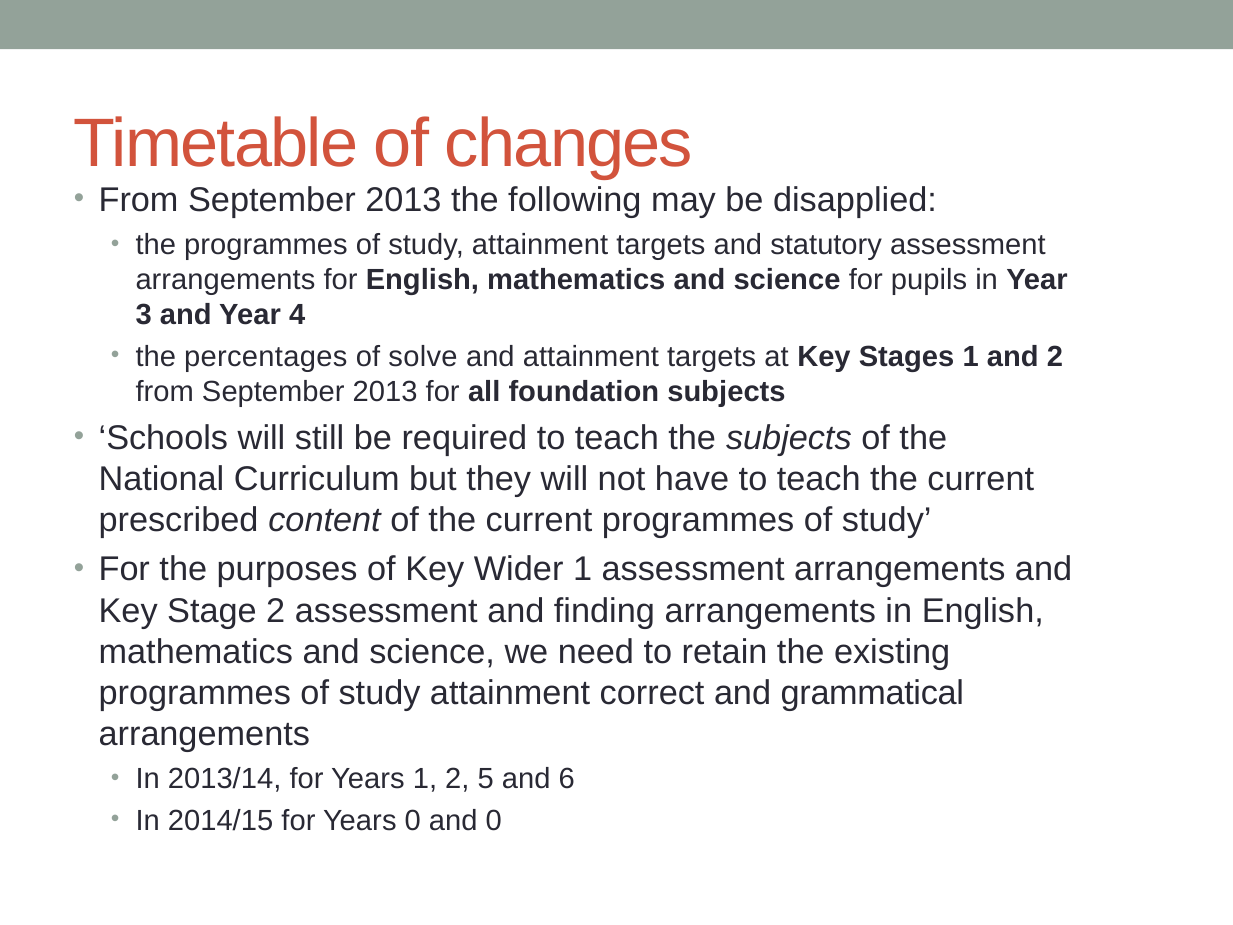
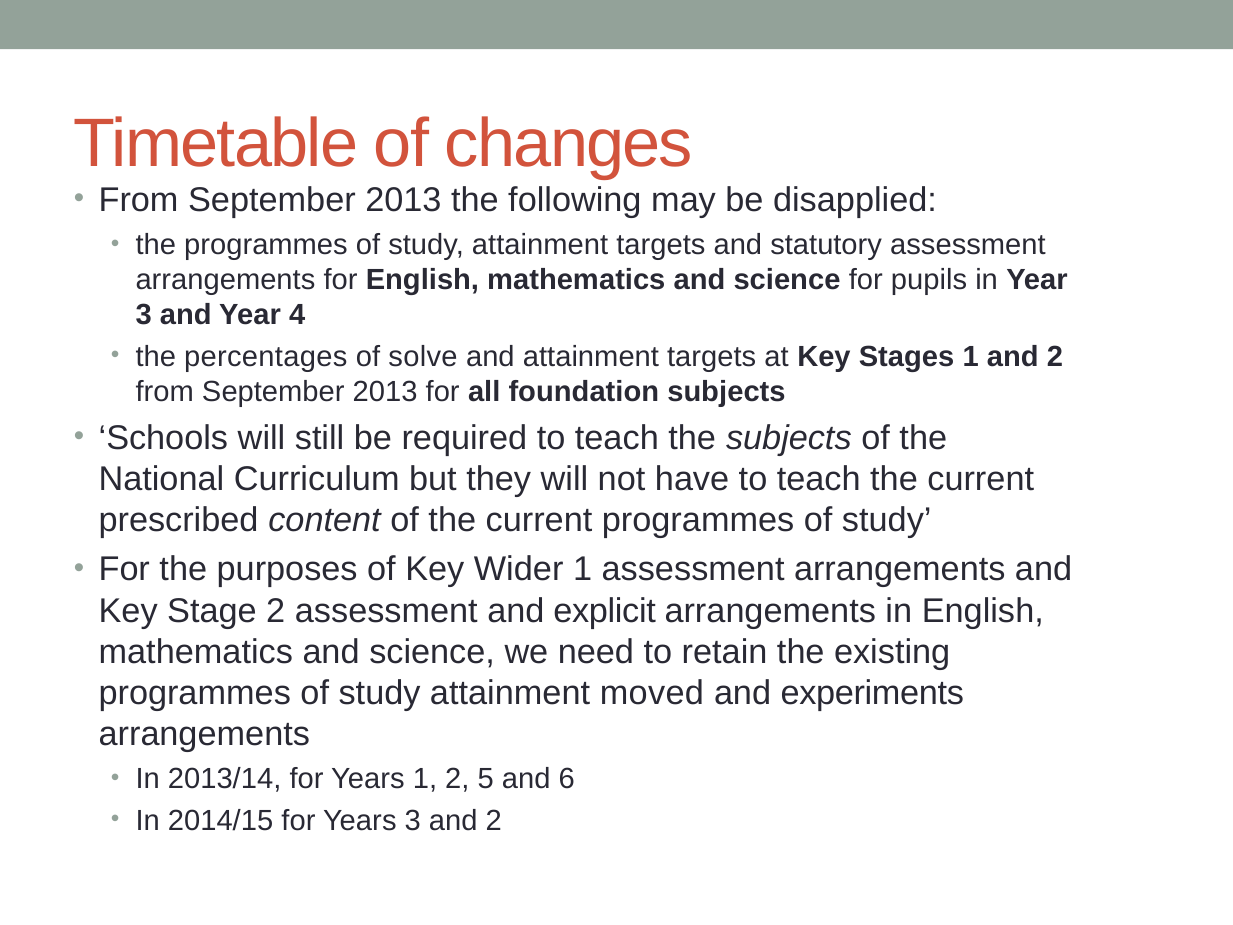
finding: finding -> explicit
correct: correct -> moved
grammatical: grammatical -> experiments
Years 0: 0 -> 3
0 at (494, 820): 0 -> 2
